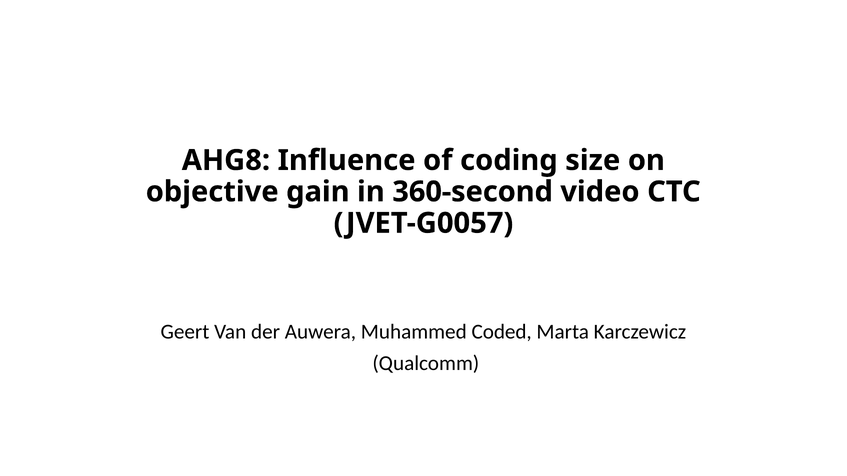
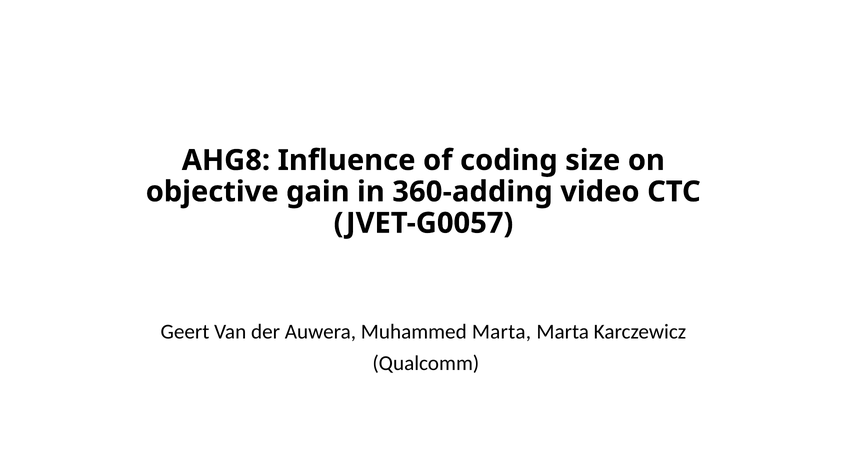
360-second: 360-second -> 360-adding
Muhammed Coded: Coded -> Marta
